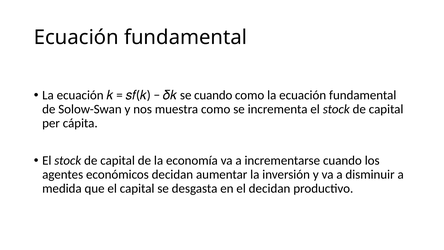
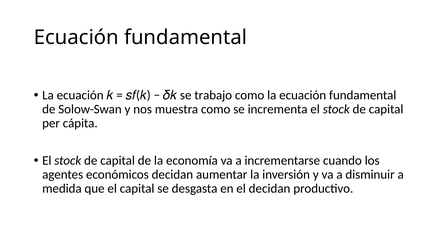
se cuando: cuando -> trabajo
